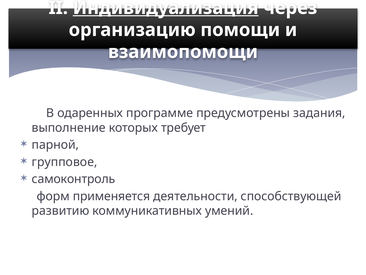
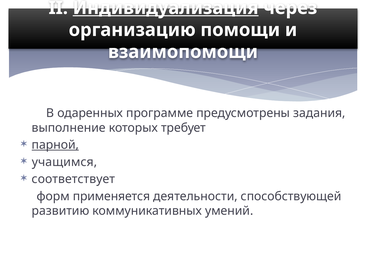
парной underline: none -> present
групповое: групповое -> учащимся
самоконтроль: самоконтроль -> соответствует
